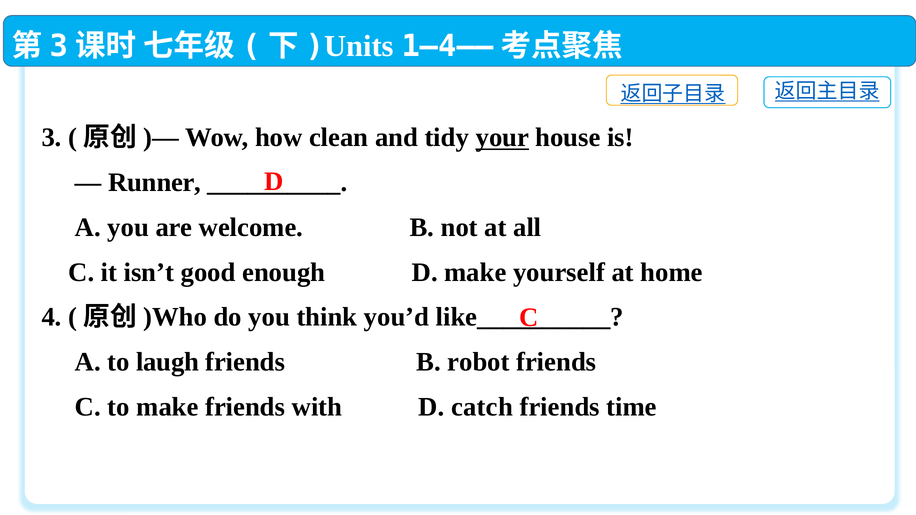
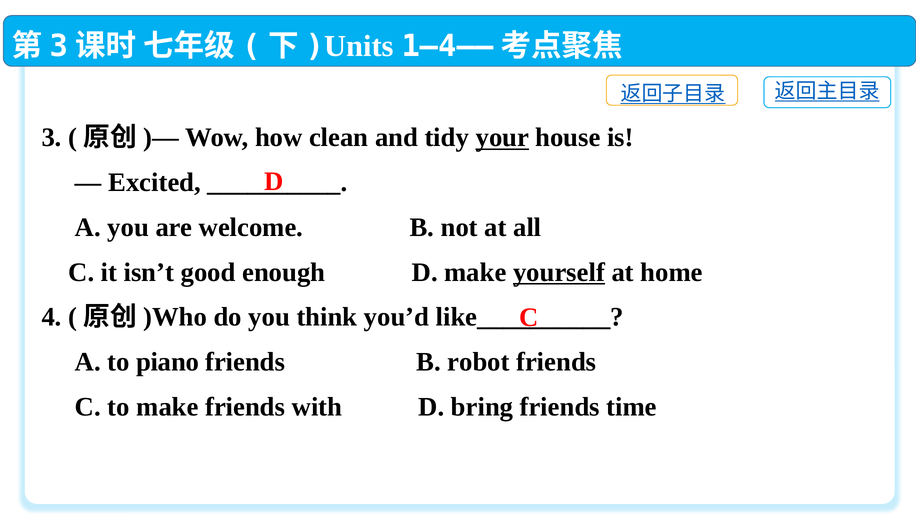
Runner: Runner -> Excited
yourself underline: none -> present
laugh: laugh -> piano
catch: catch -> bring
